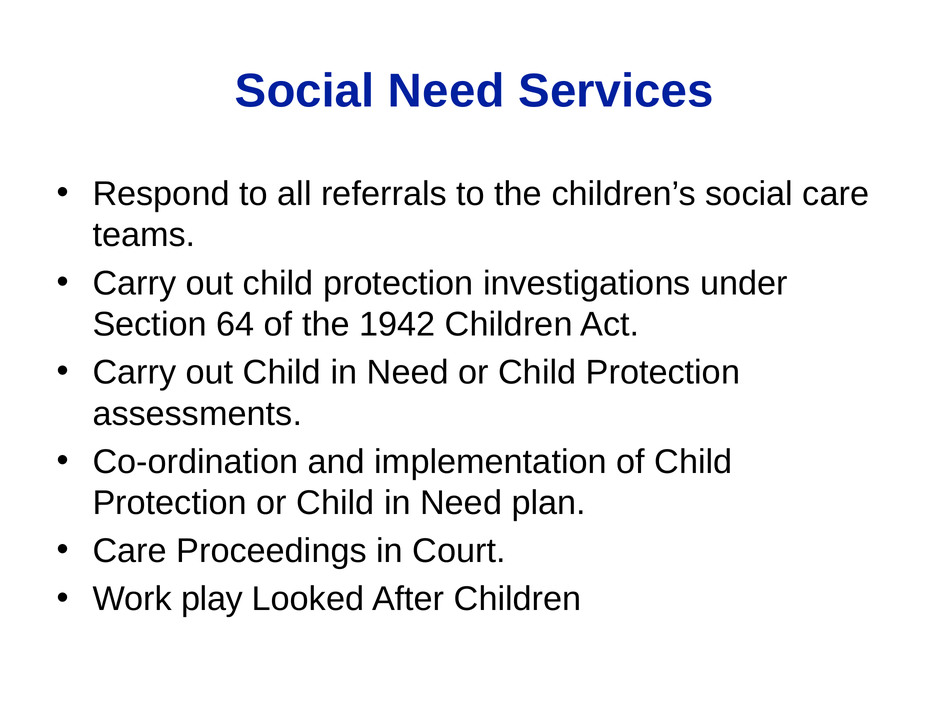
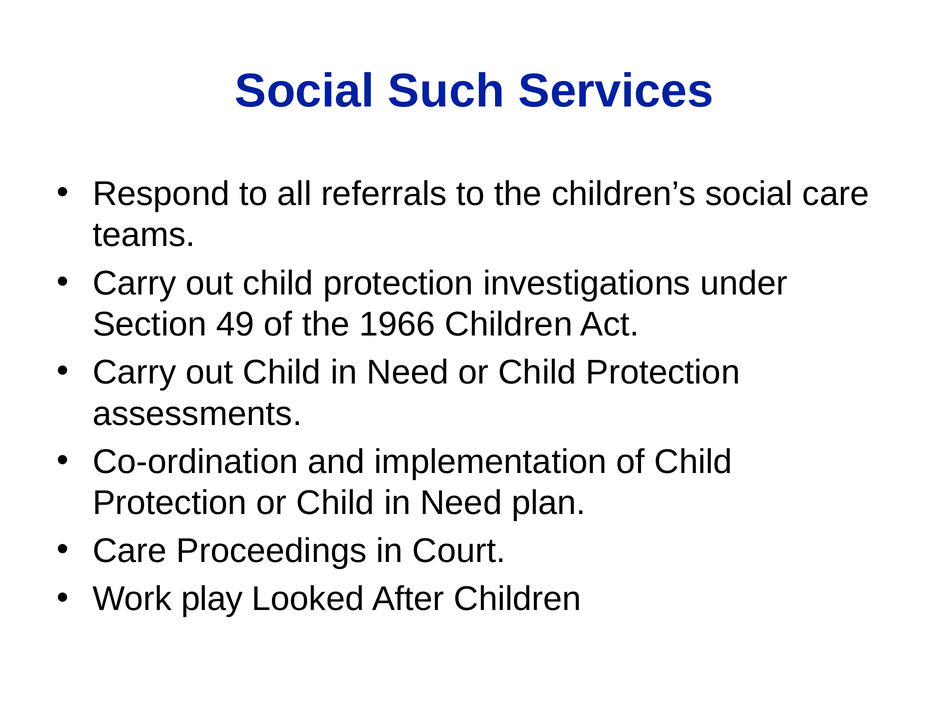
Social Need: Need -> Such
64: 64 -> 49
1942: 1942 -> 1966
